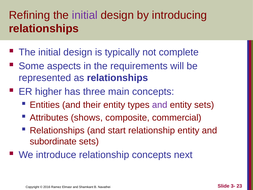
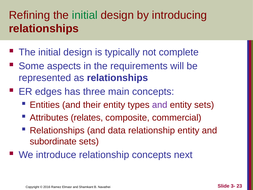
initial at (85, 15) colour: purple -> green
higher: higher -> edges
shows: shows -> relates
start: start -> data
